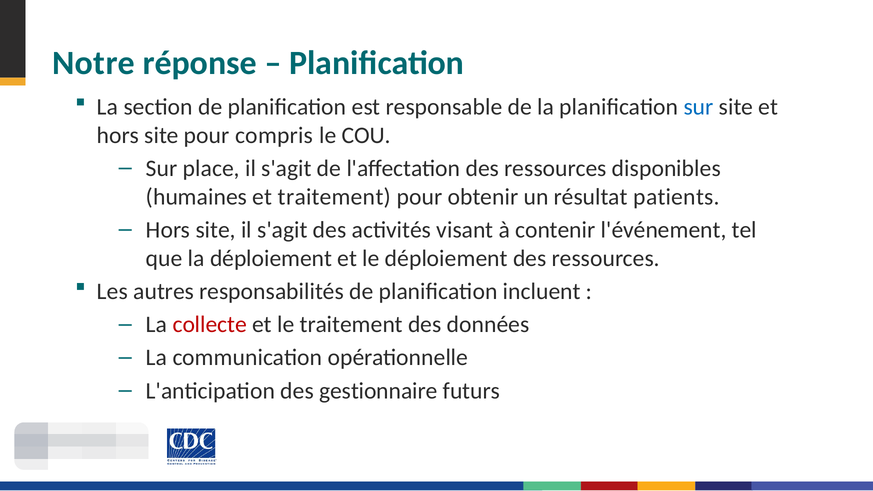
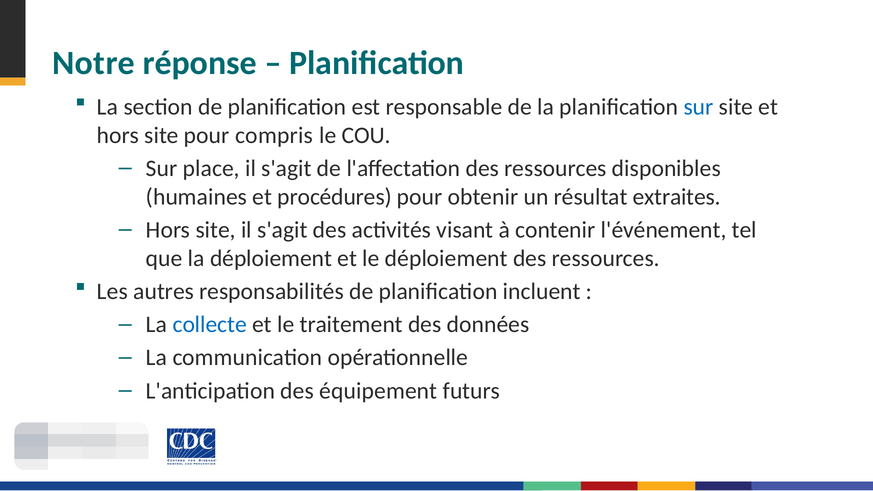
et traitement: traitement -> procédures
patients: patients -> extraites
collecte colour: red -> blue
gestionnaire: gestionnaire -> équipement
